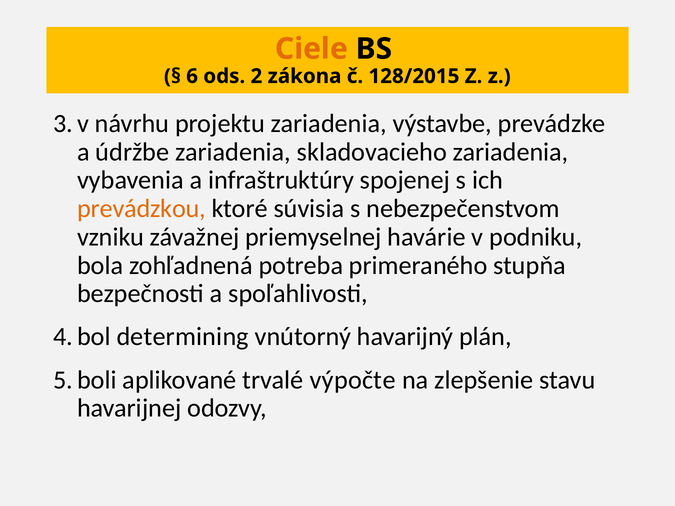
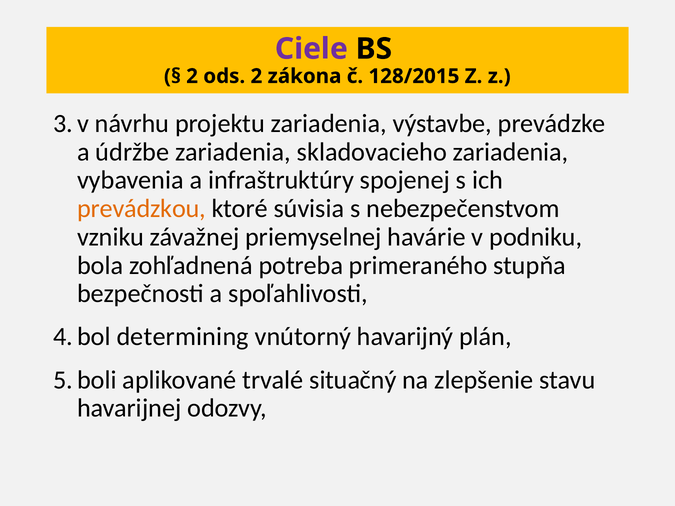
Ciele colour: orange -> purple
6 at (192, 76): 6 -> 2
výpočte: výpočte -> situačný
